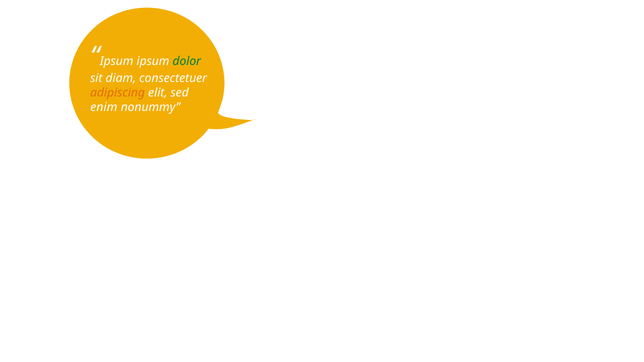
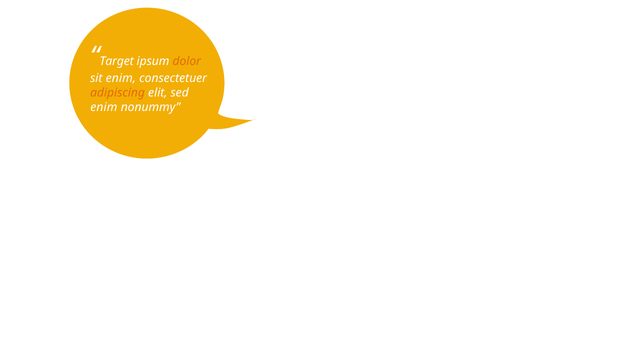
Ipsum at (117, 61): Ipsum -> Target
dolor colour: green -> orange
sit diam: diam -> enim
